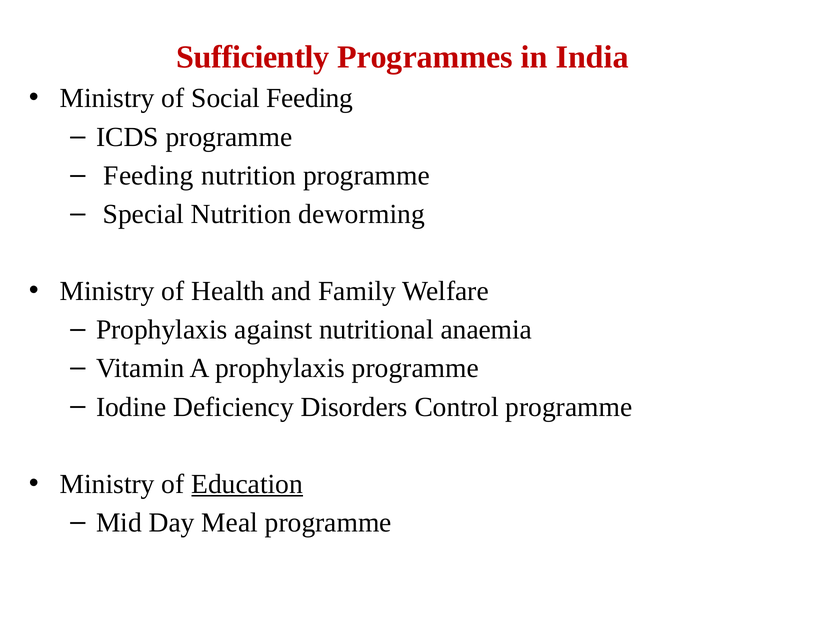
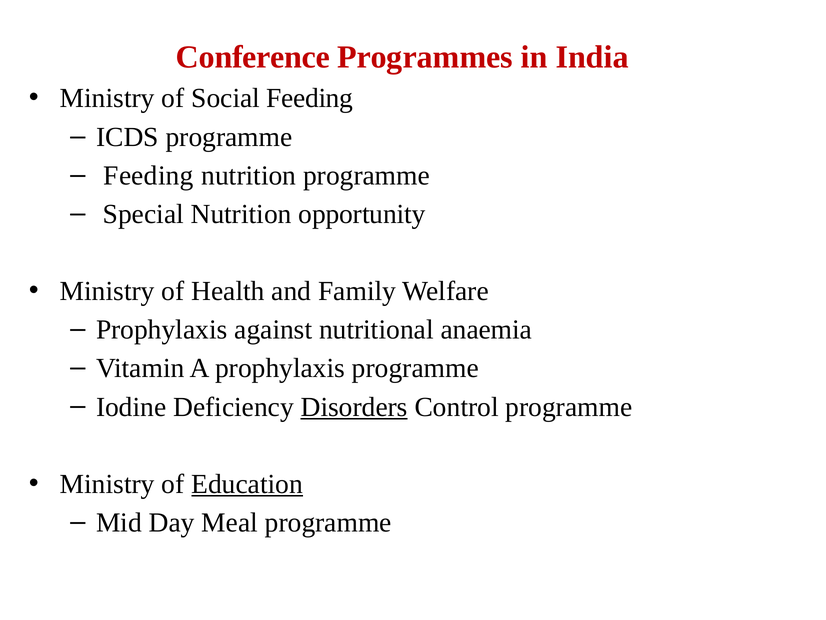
Sufficiently: Sufficiently -> Conference
deworming: deworming -> opportunity
Disorders underline: none -> present
